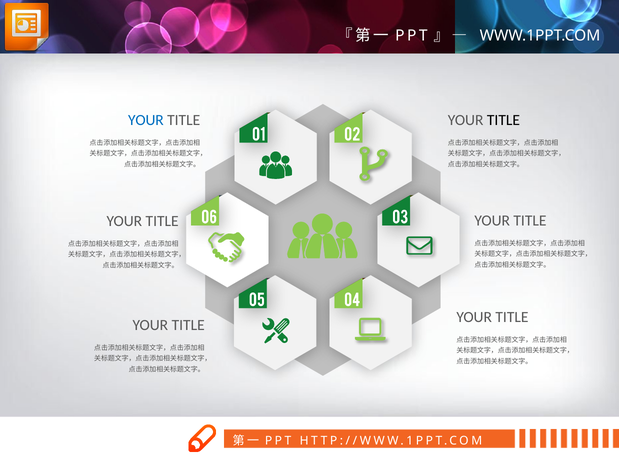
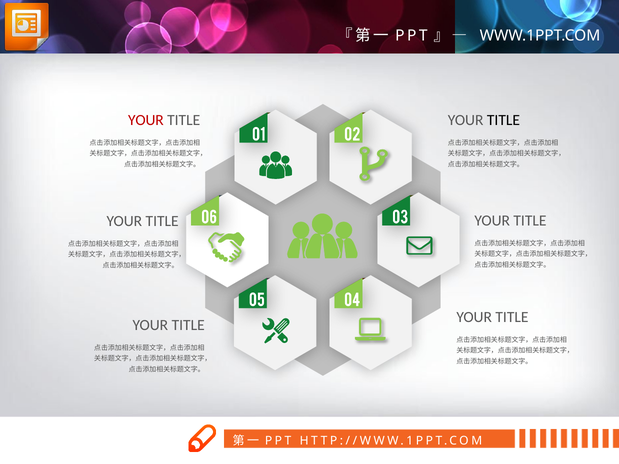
YOUR at (146, 120) colour: blue -> red
